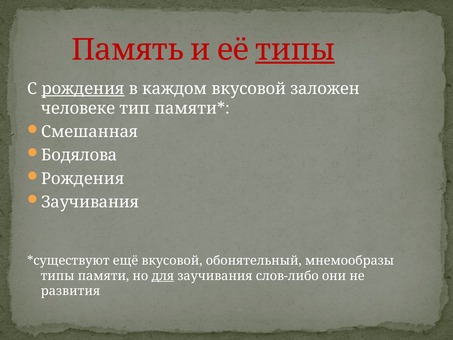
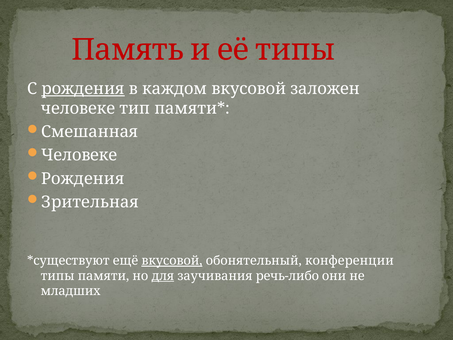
типы at (295, 50) underline: present -> none
Бодялова at (79, 155): Бодялова -> Человеке
Заучивания at (90, 202): Заучивания -> Зрительная
вкусовой at (172, 261) underline: none -> present
мнемообразы: мнемообразы -> конференции
слов-либо: слов-либо -> речь-либо
развития: развития -> младших
